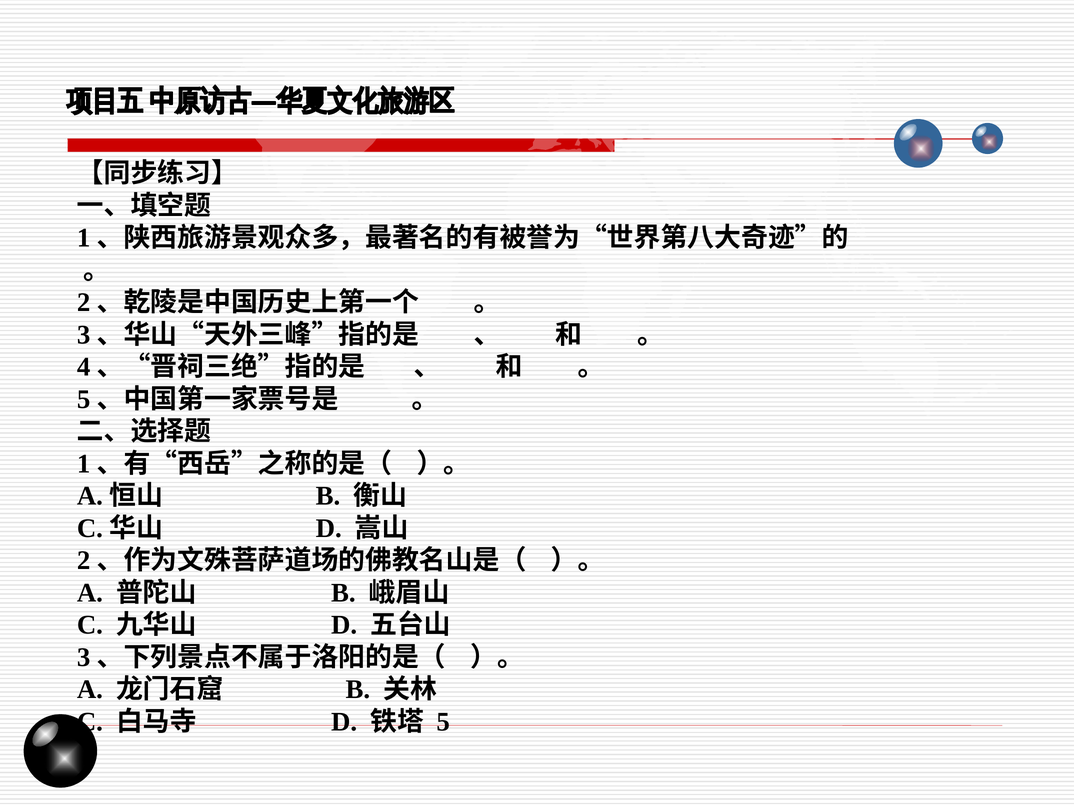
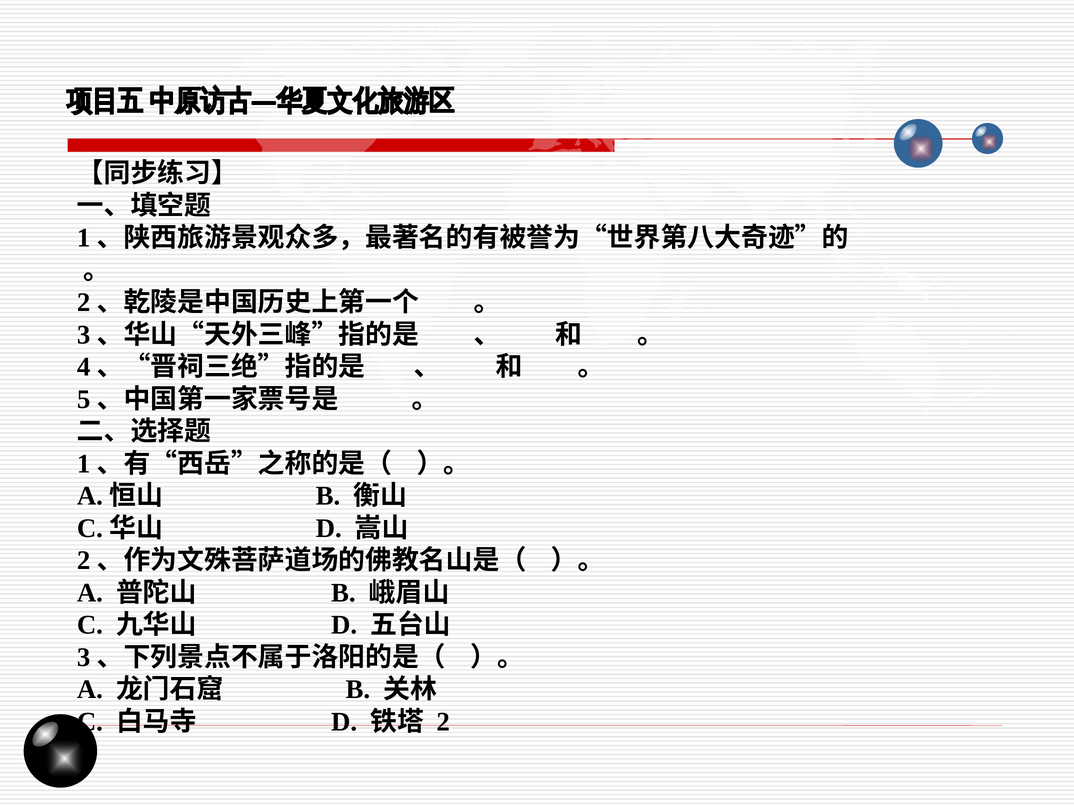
5: 5 -> 2
